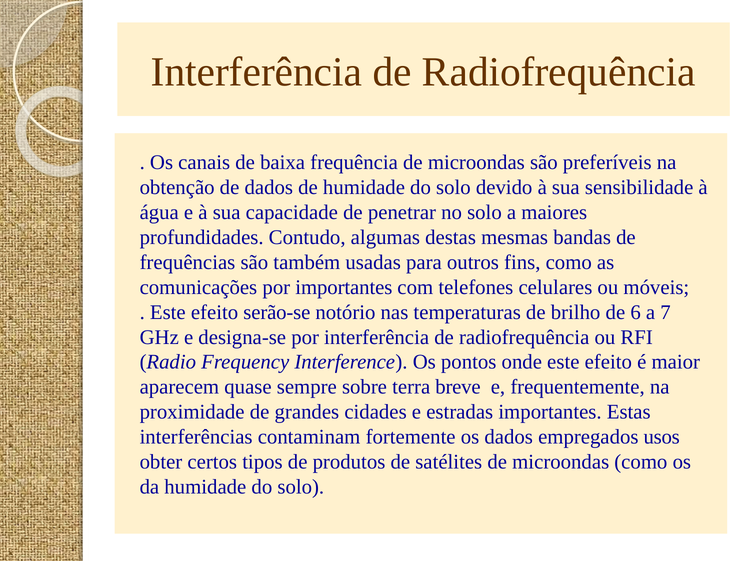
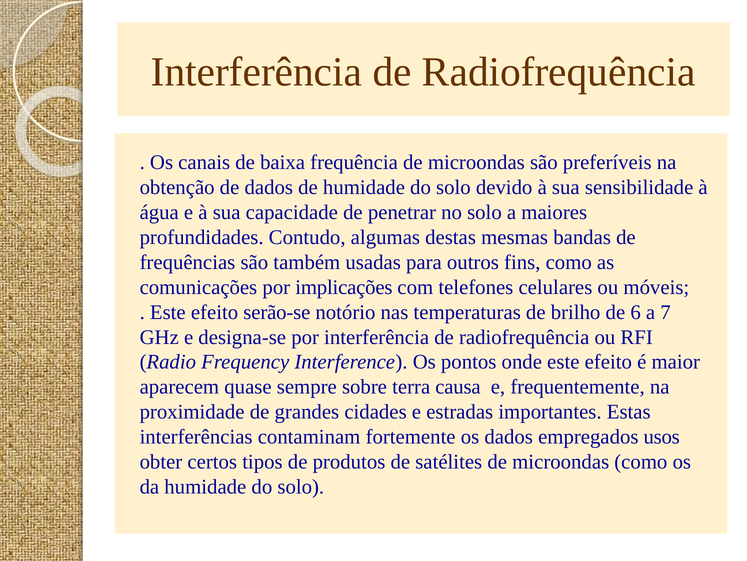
por importantes: importantes -> implicações
breve: breve -> causa
